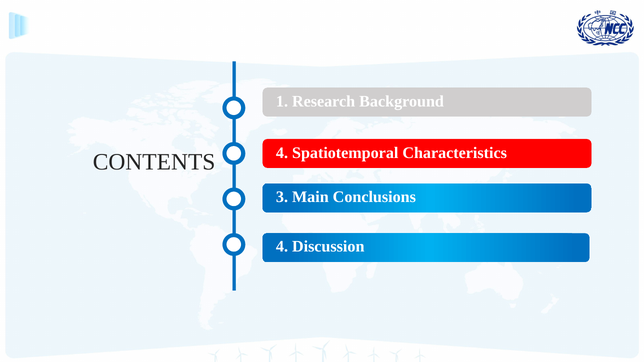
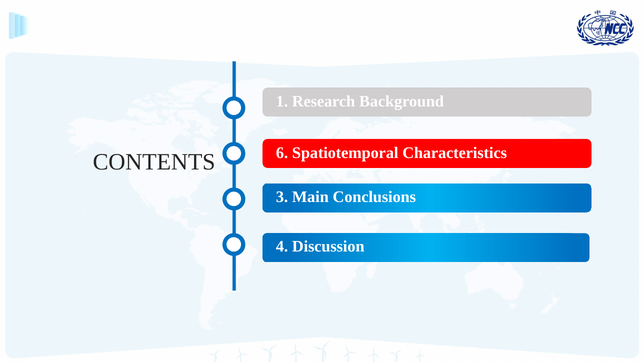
CONTENTS 4: 4 -> 6
